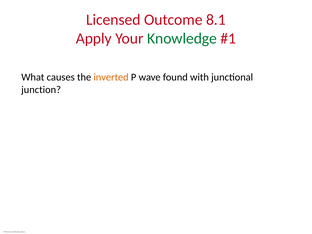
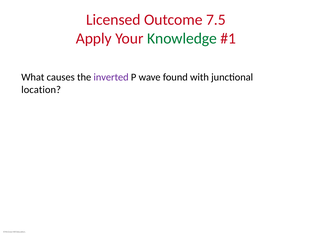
8.1: 8.1 -> 7.5
inverted colour: orange -> purple
junction: junction -> location
